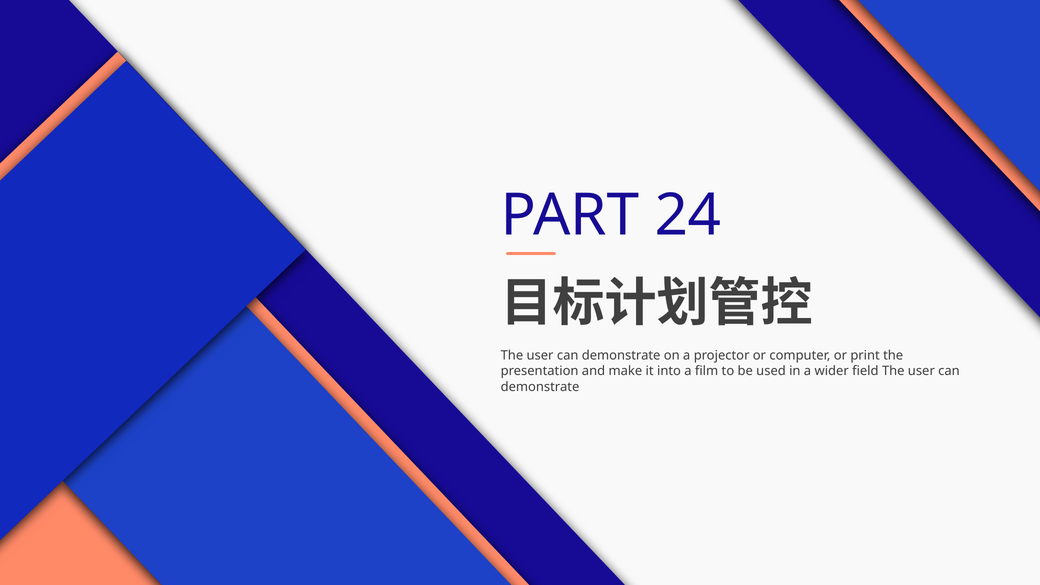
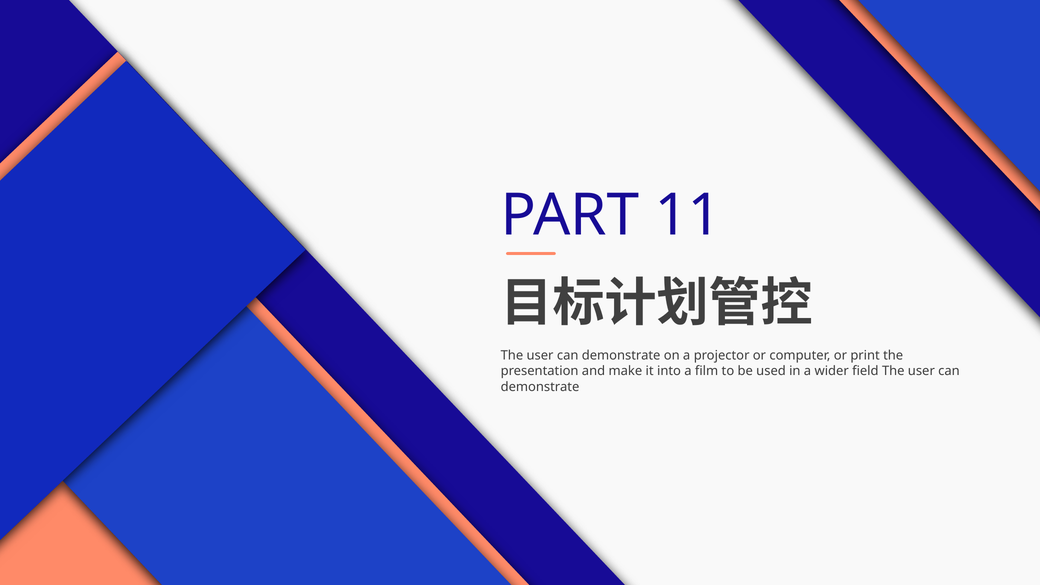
24: 24 -> 11
